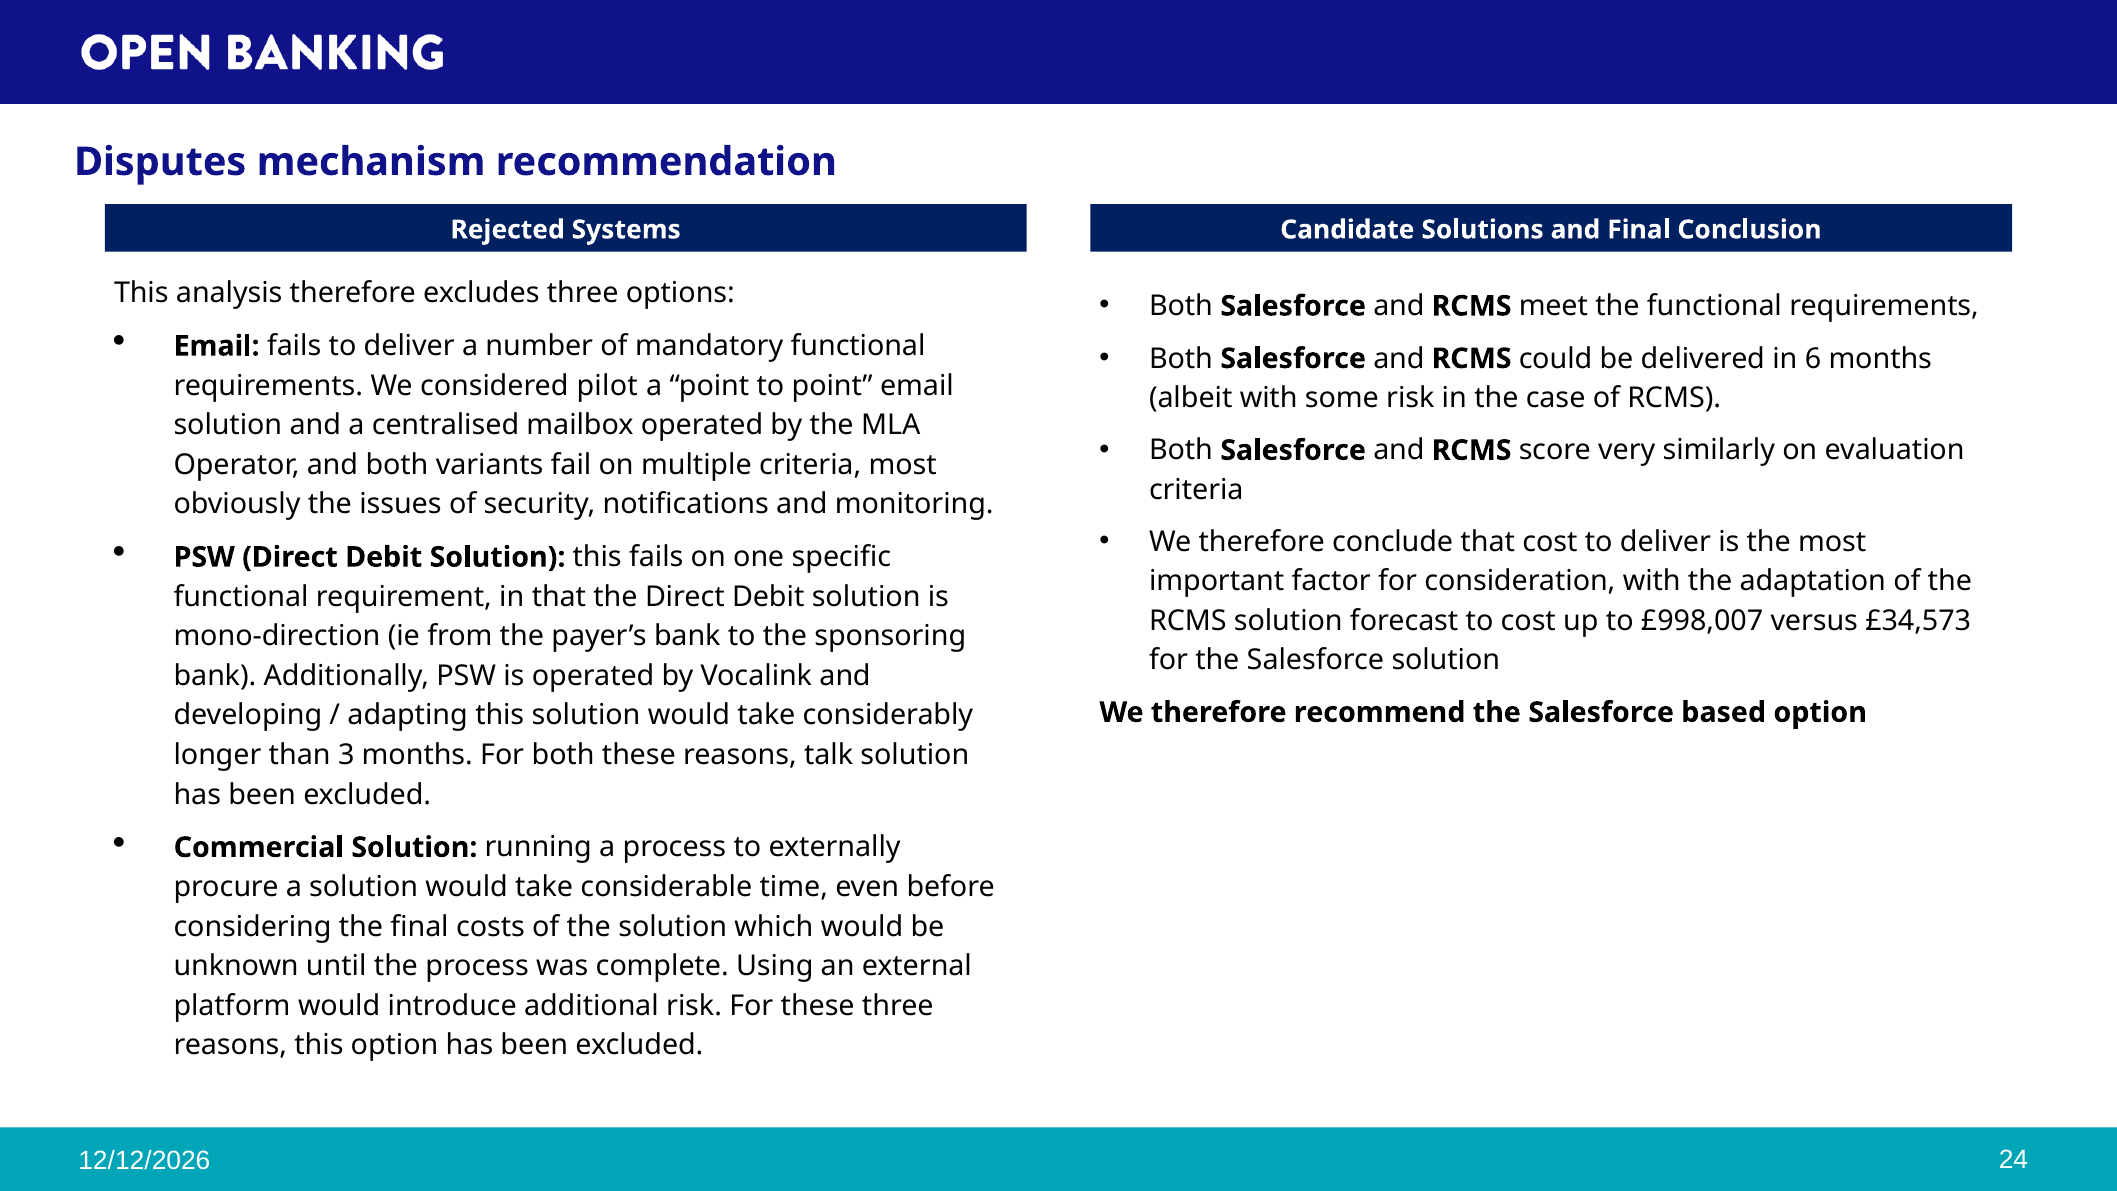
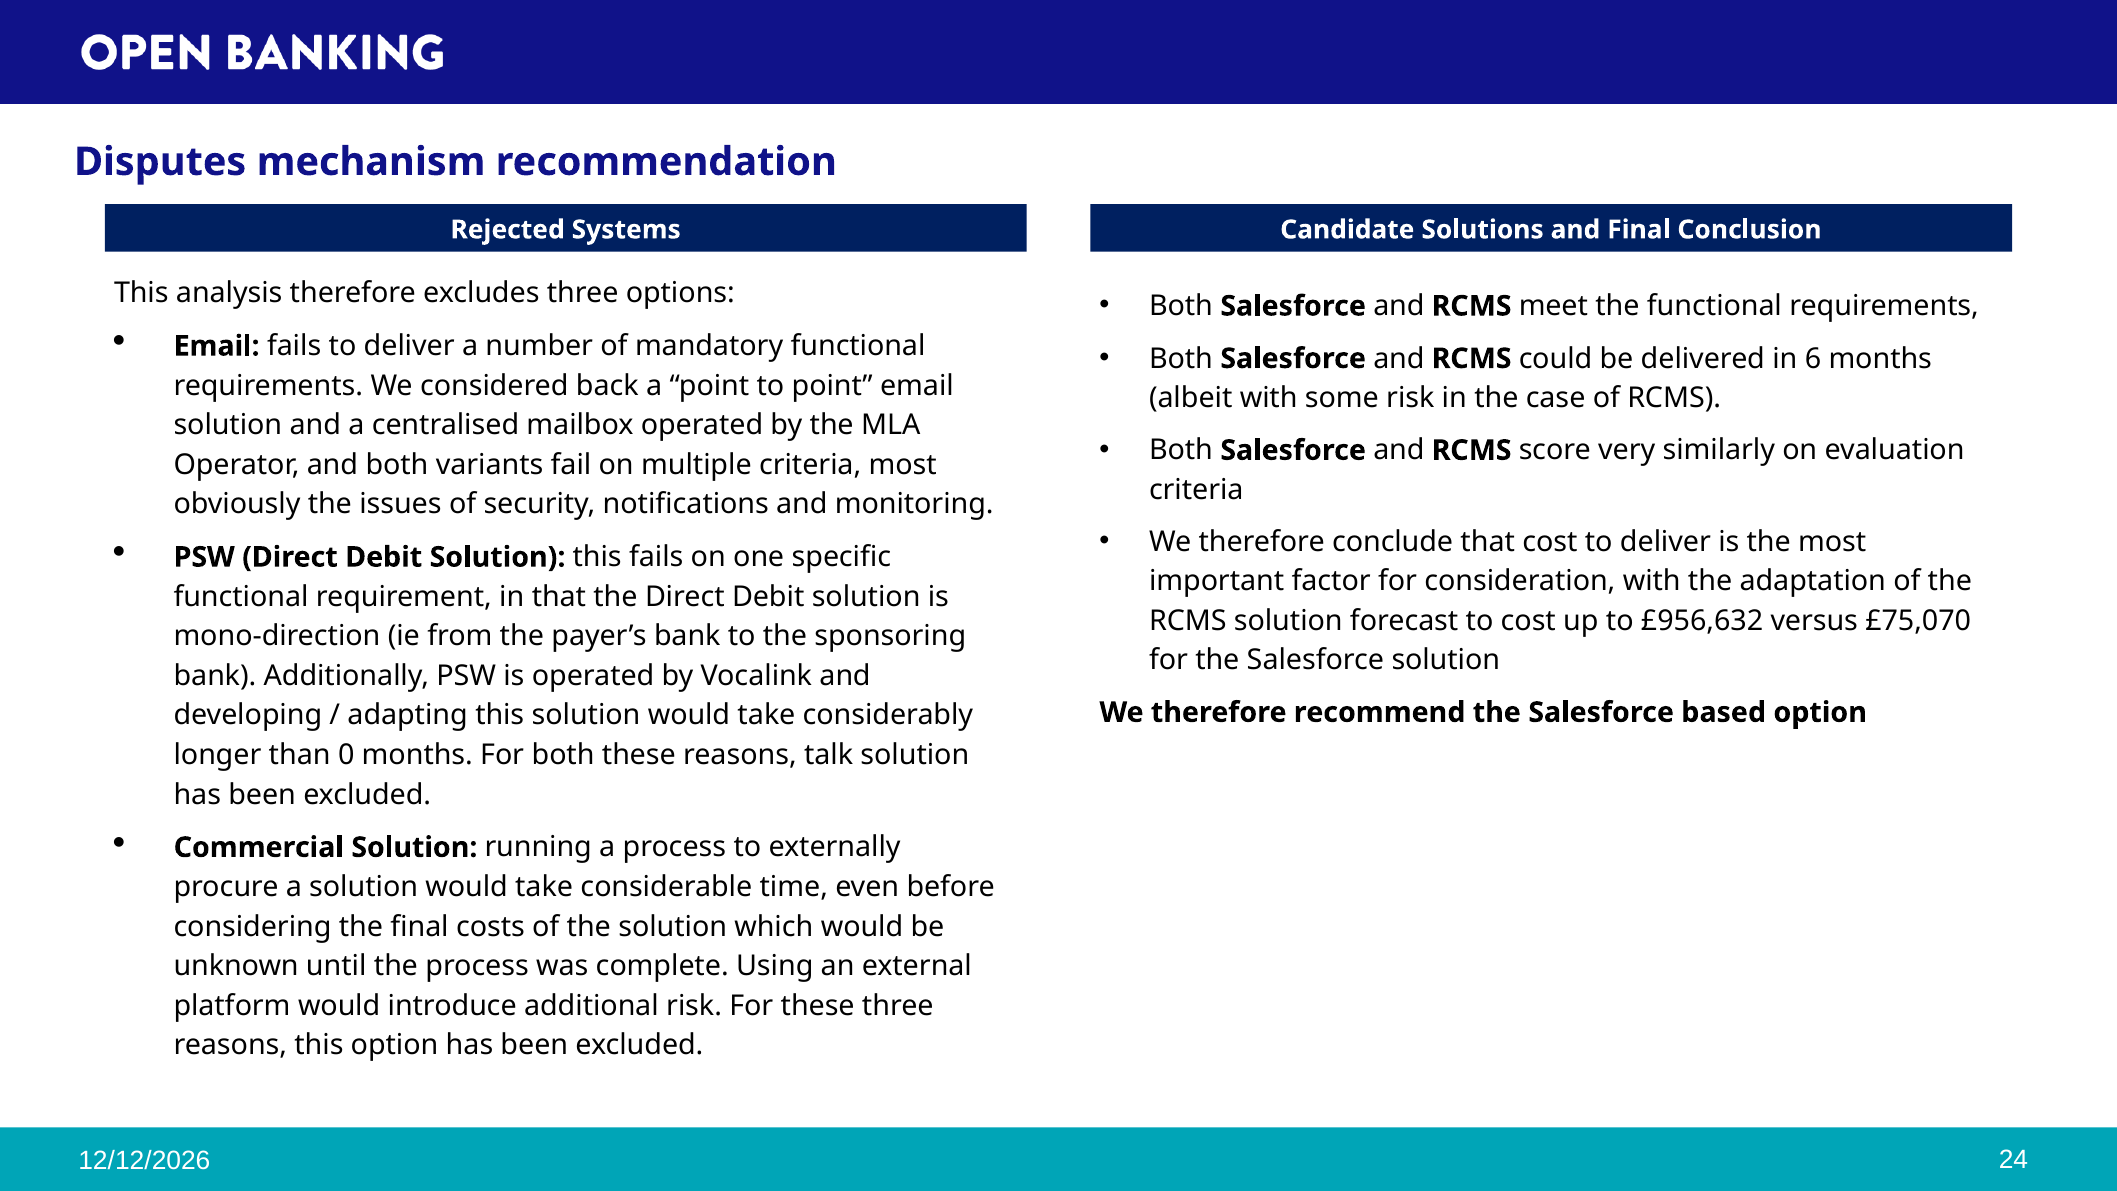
pilot: pilot -> back
£998,007: £998,007 -> £956,632
£34,573: £34,573 -> £75,070
3: 3 -> 0
